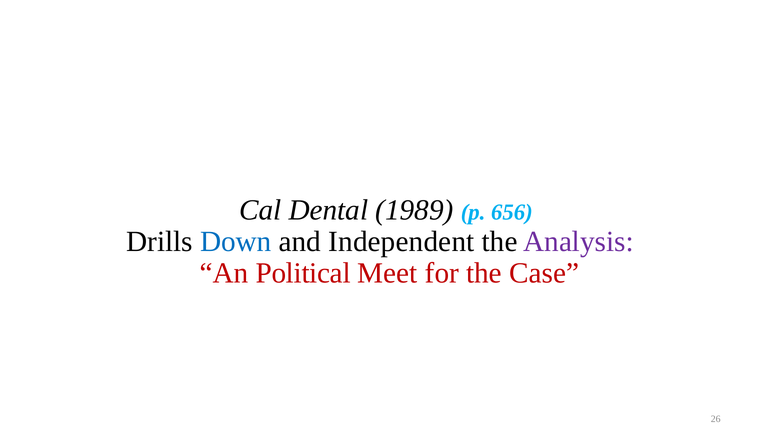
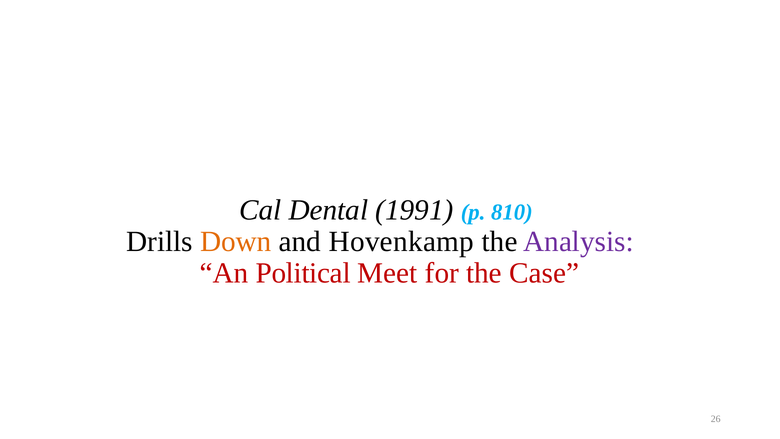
1989: 1989 -> 1991
656: 656 -> 810
Down colour: blue -> orange
Independent: Independent -> Hovenkamp
